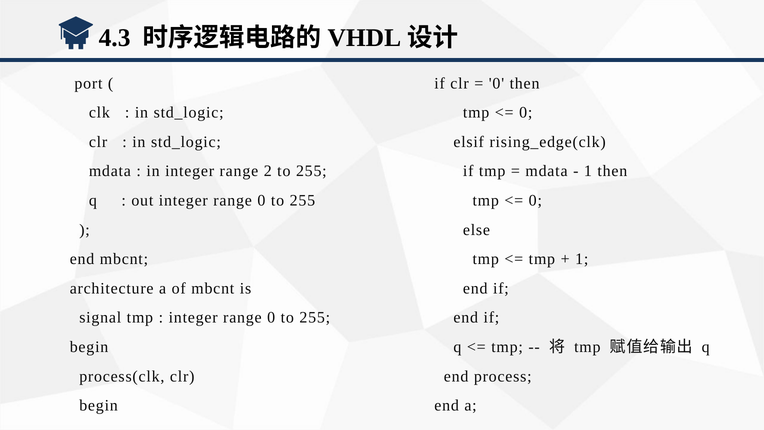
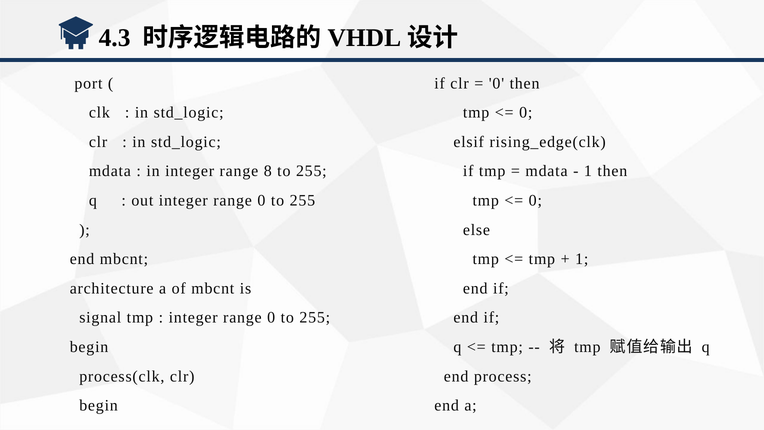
2: 2 -> 8
